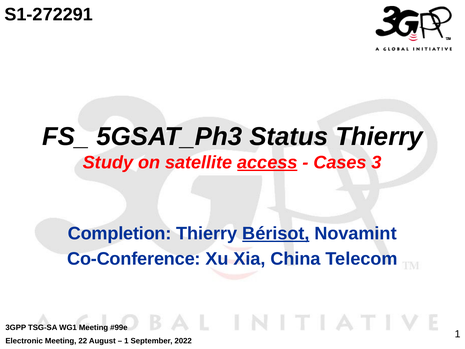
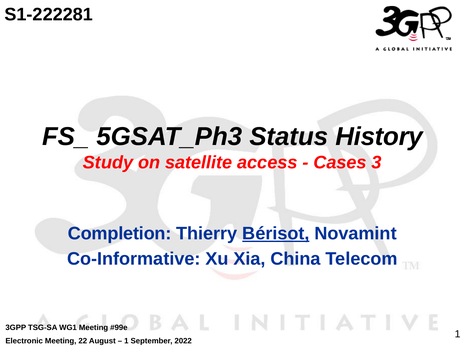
S1-272291: S1-272291 -> S1-222281
Status Thierry: Thierry -> History
access underline: present -> none
Co-Conference: Co-Conference -> Co-Informative
